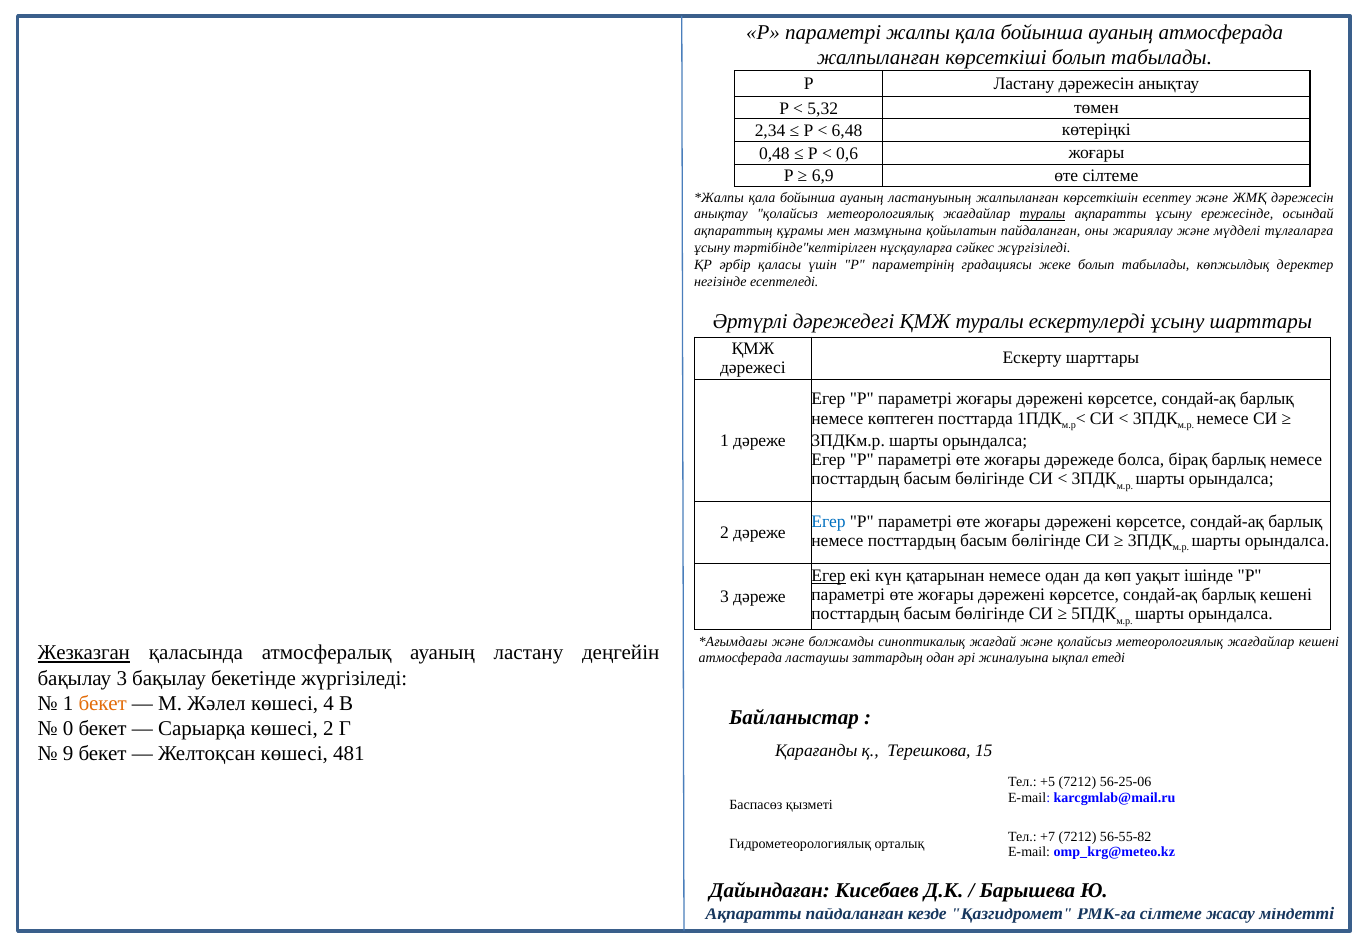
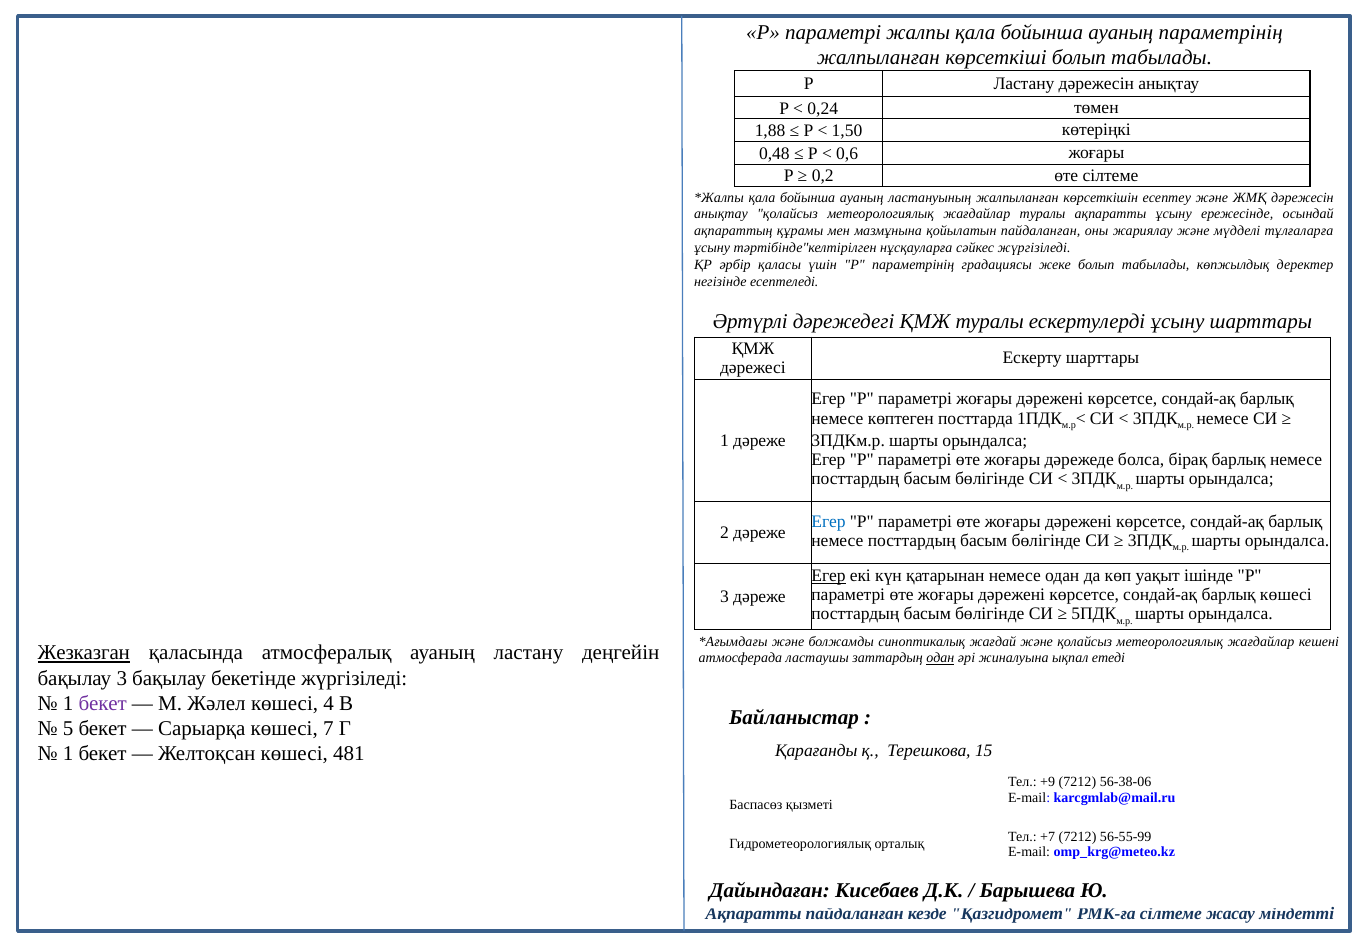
ауаның атмосферада: атмосферада -> параметрінің
5,32: 5,32 -> 0,24
2,34: 2,34 -> 1,88
6,48: 6,48 -> 1,50
6,9: 6,9 -> 0,2
туралы at (1043, 214) underline: present -> none
барлық кешені: кешені -> көшесі
одан at (940, 658) underline: none -> present
бекет at (103, 703) colour: orange -> purple
0: 0 -> 5
көшесі 2: 2 -> 7
9 at (68, 754): 9 -> 1
+5: +5 -> +9
56-25-06: 56-25-06 -> 56-38-06
56-55-82: 56-55-82 -> 56-55-99
